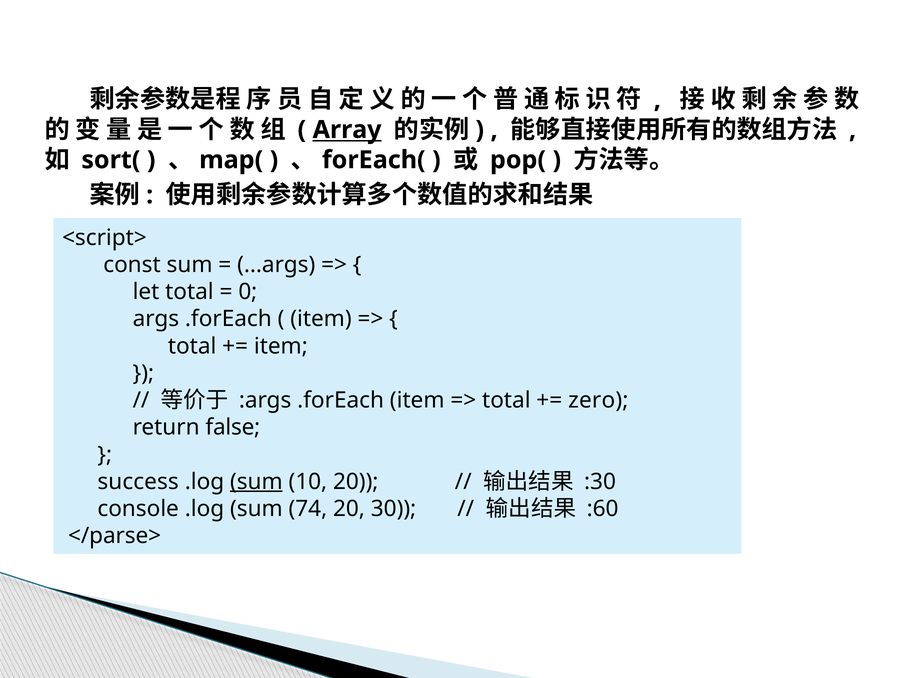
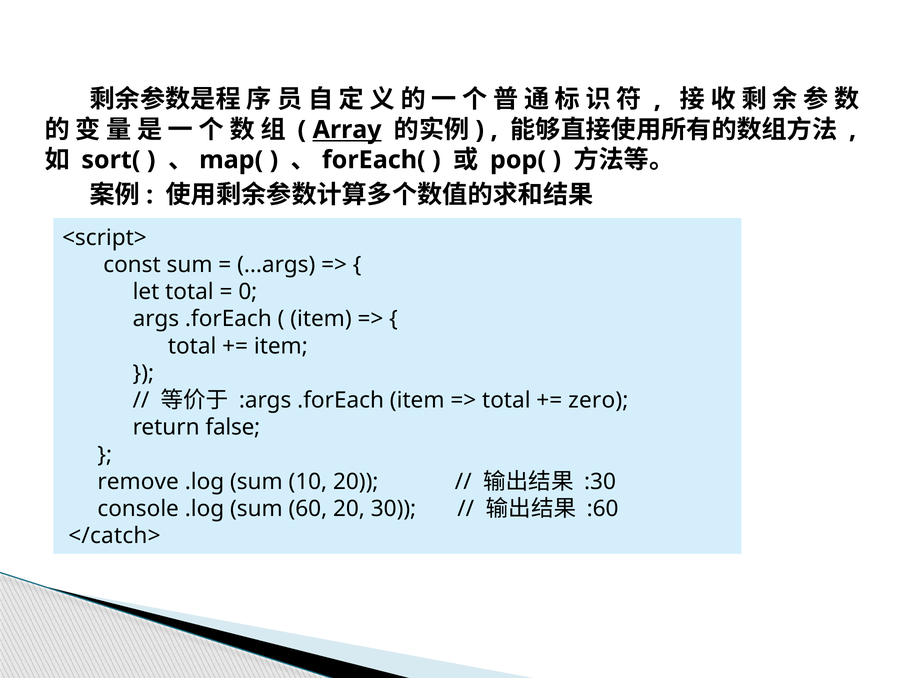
success: success -> remove
sum at (256, 482) underline: present -> none
74: 74 -> 60
</parse>: </parse> -> </catch>
